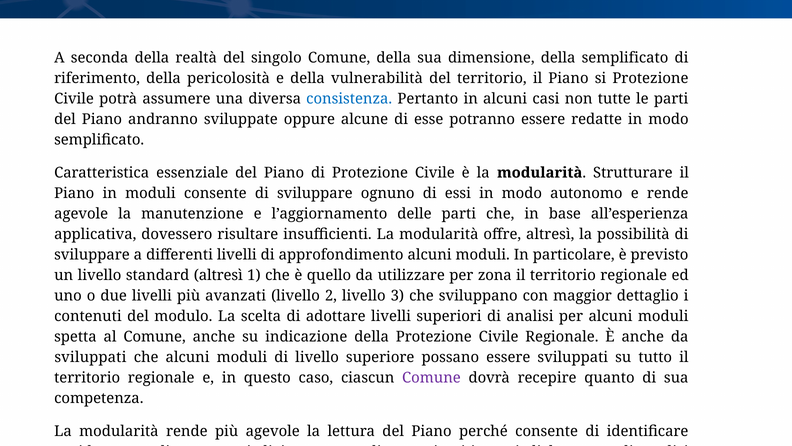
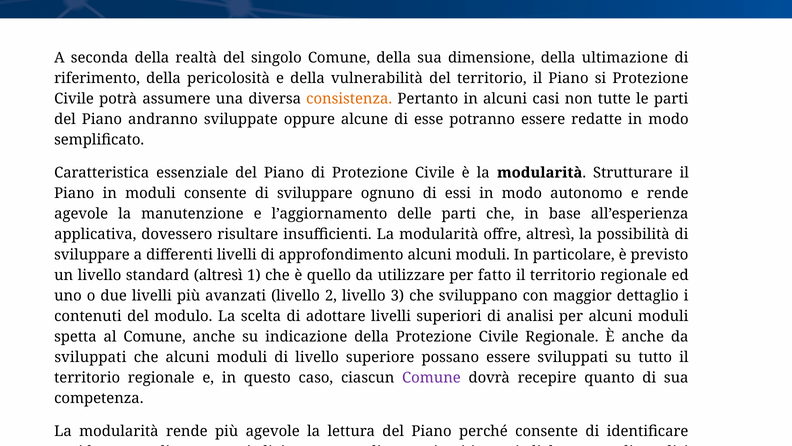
della semplificato: semplificato -> ultimazione
consistenza colour: blue -> orange
zona: zona -> fatto
